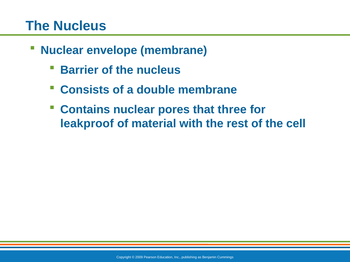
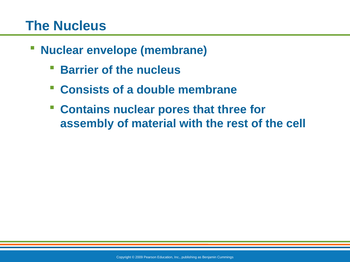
leakproof: leakproof -> assembly
